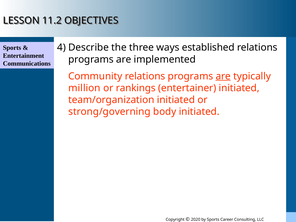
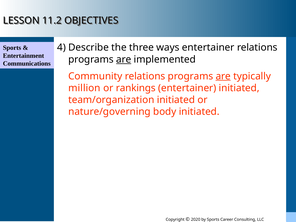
ways established: established -> entertainer
are at (124, 59) underline: none -> present
strong/governing: strong/governing -> nature/governing
